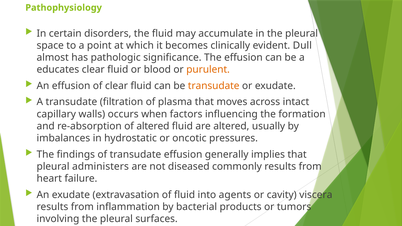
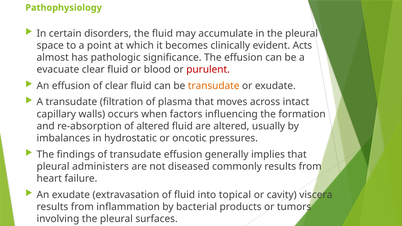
Dull: Dull -> Acts
educates: educates -> evacuate
purulent colour: orange -> red
agents: agents -> topical
